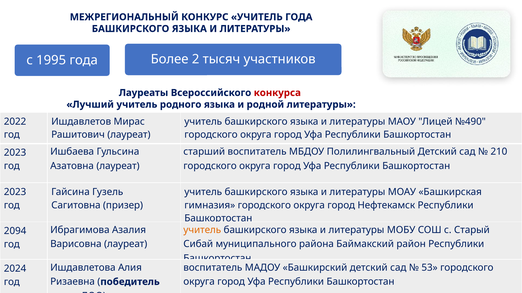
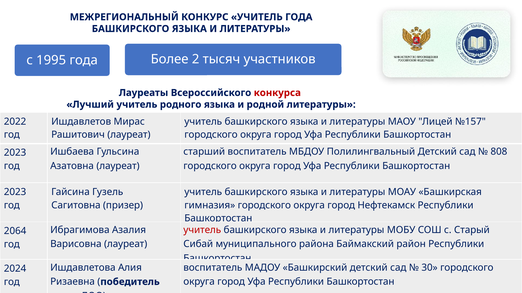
№490: №490 -> №157
210: 210 -> 808
учитель at (202, 230) colour: orange -> red
2094: 2094 -> 2064
53: 53 -> 30
